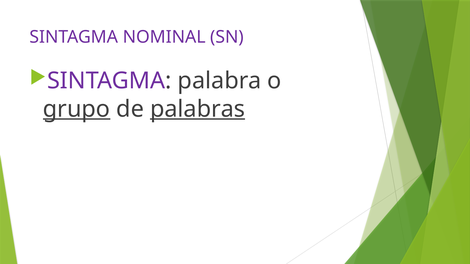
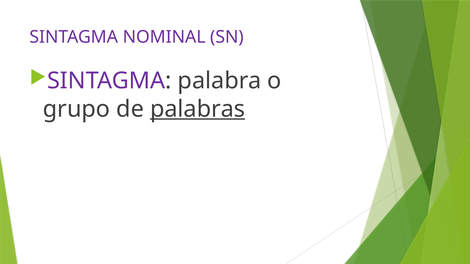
grupo underline: present -> none
